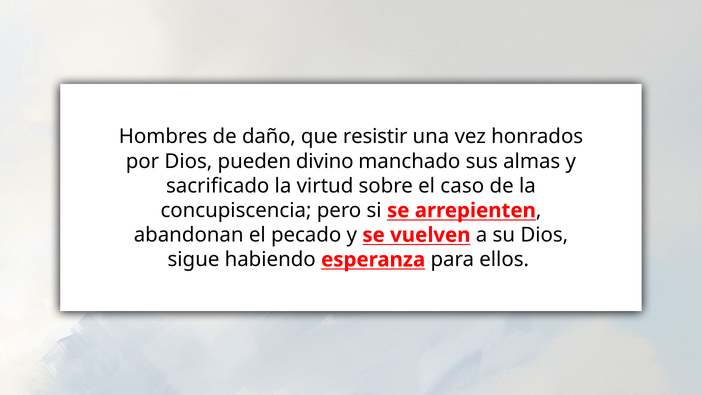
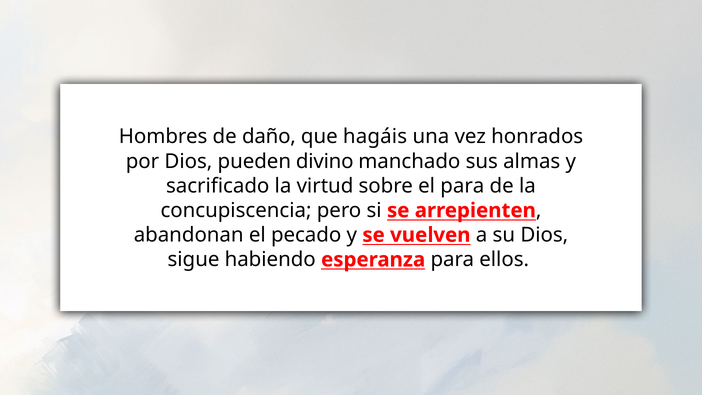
resistir: resistir -> hagáis
el caso: caso -> para
